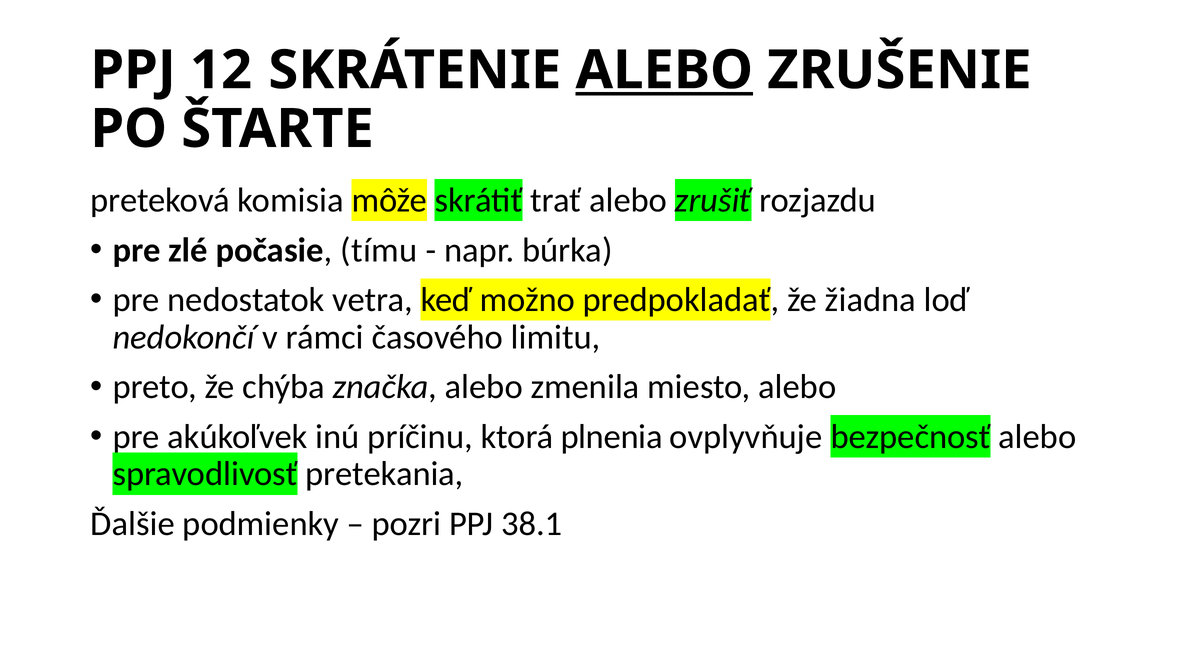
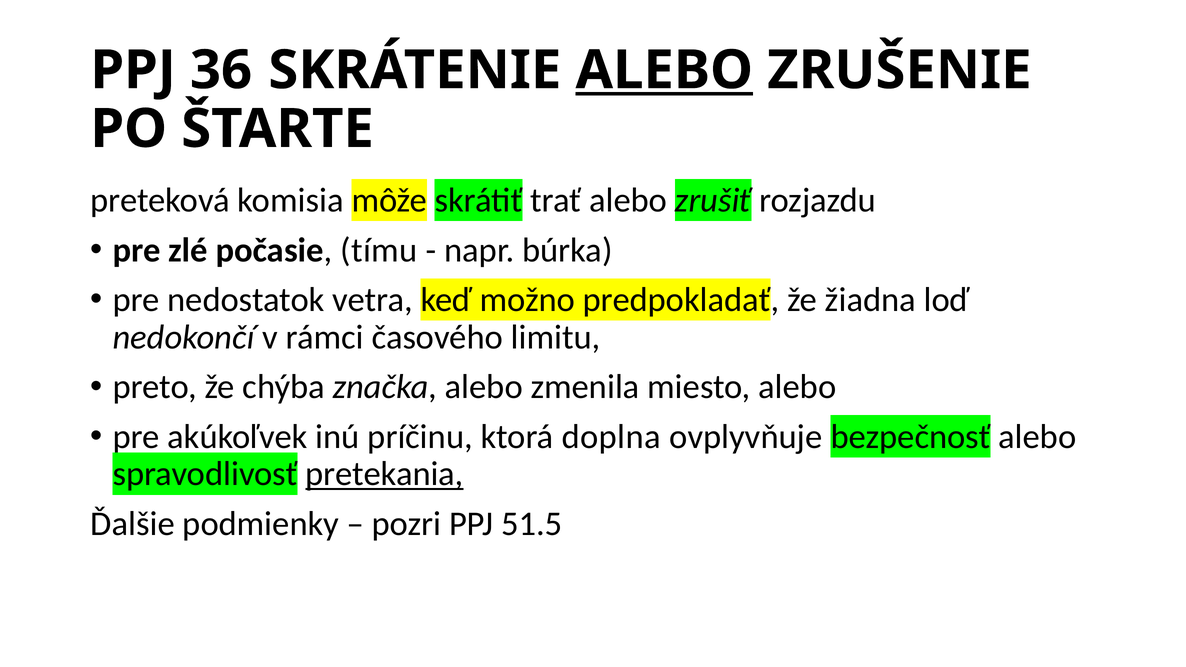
12: 12 -> 36
plnenia: plnenia -> doplna
pretekania underline: none -> present
38.1: 38.1 -> 51.5
